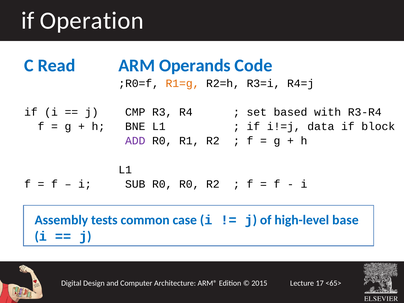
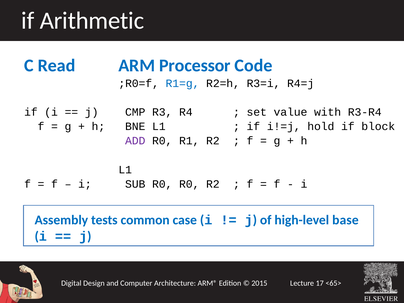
Operation: Operation -> Arithmetic
Operands: Operands -> Processor
R1=g colour: orange -> blue
based: based -> value
data: data -> hold
